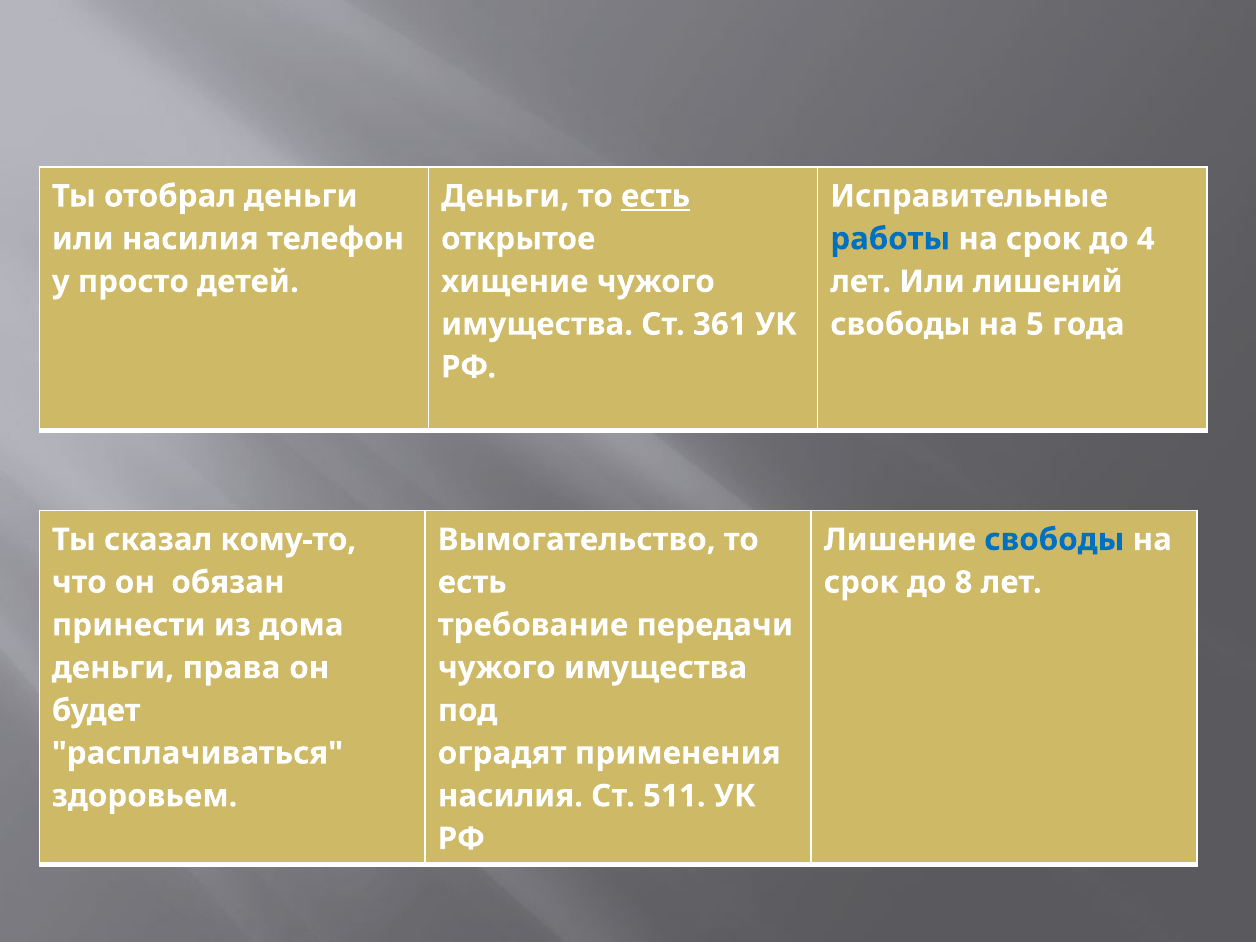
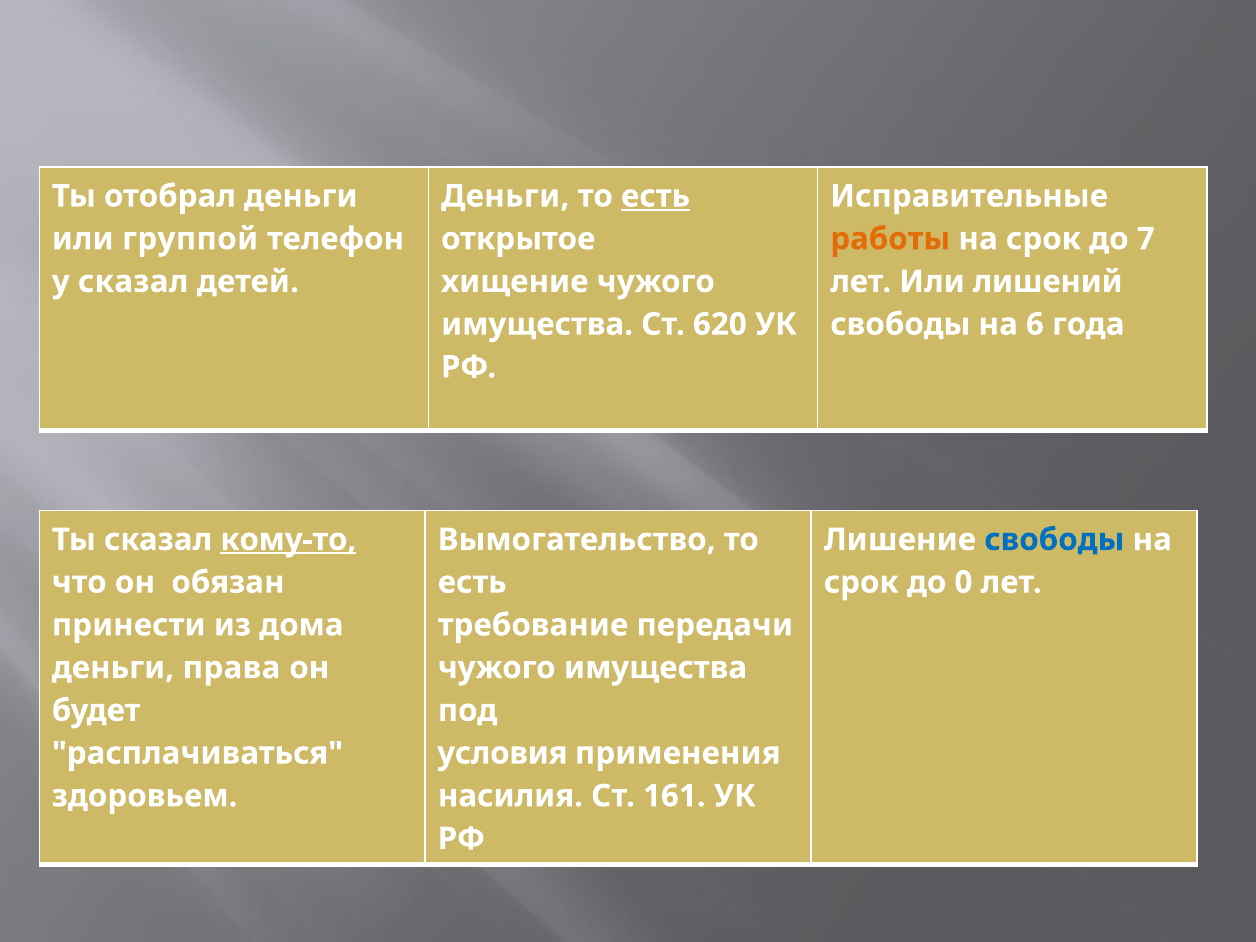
или насилия: насилия -> группой
работы colour: blue -> orange
4: 4 -> 7
у просто: просто -> сказал
361: 361 -> 620
5: 5 -> 6
кому-то underline: none -> present
8: 8 -> 0
оградят: оградят -> условия
511: 511 -> 161
